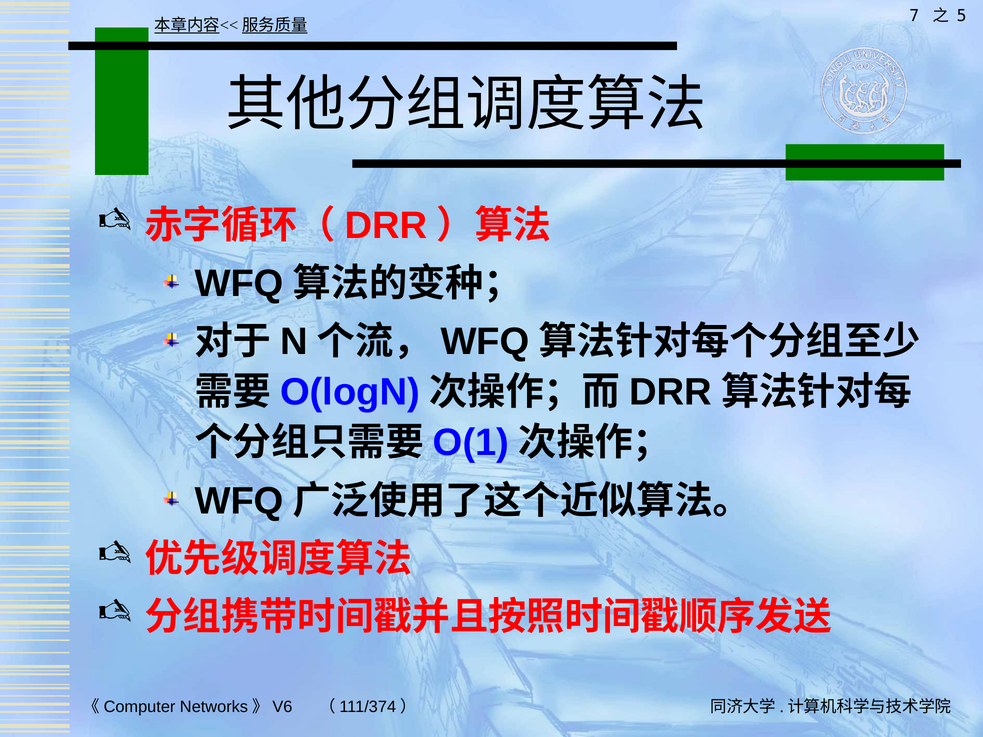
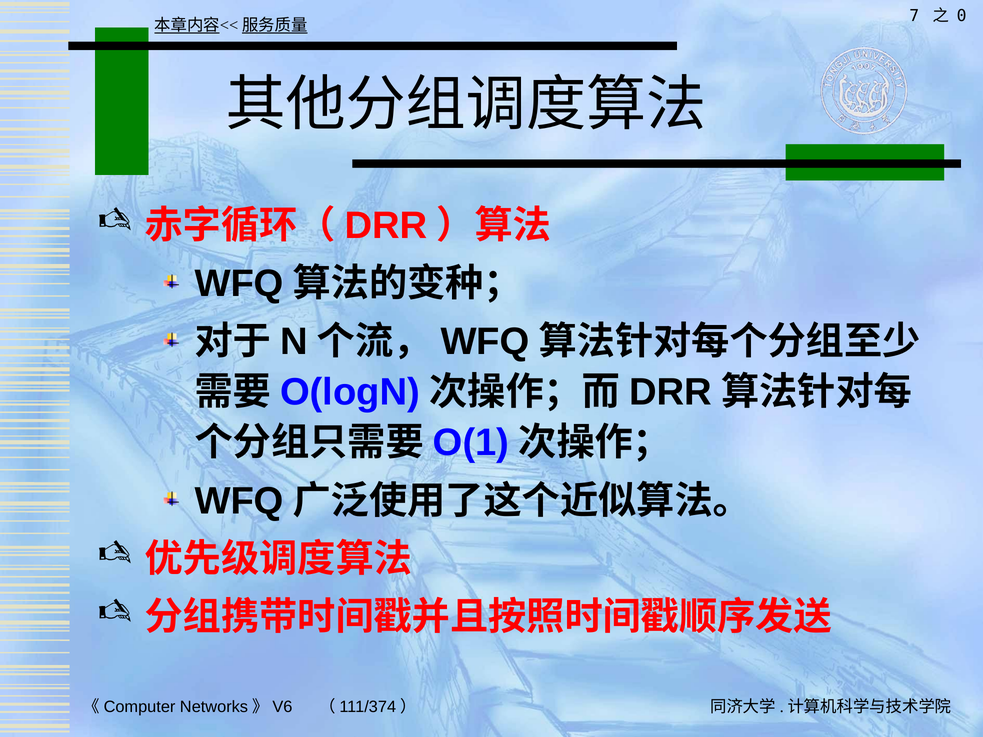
5: 5 -> 0
